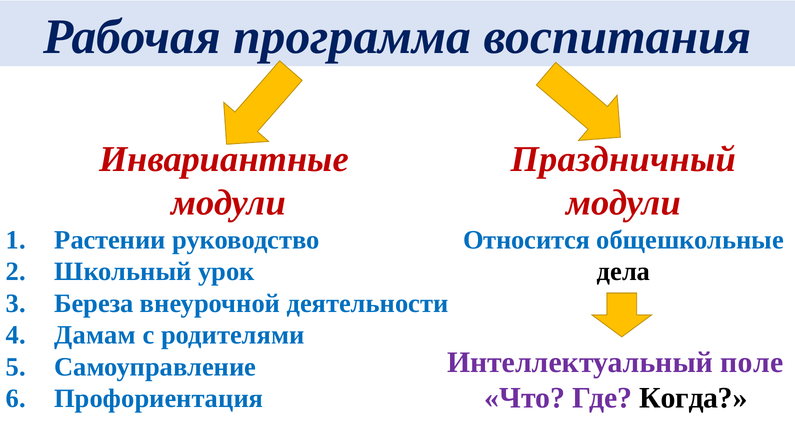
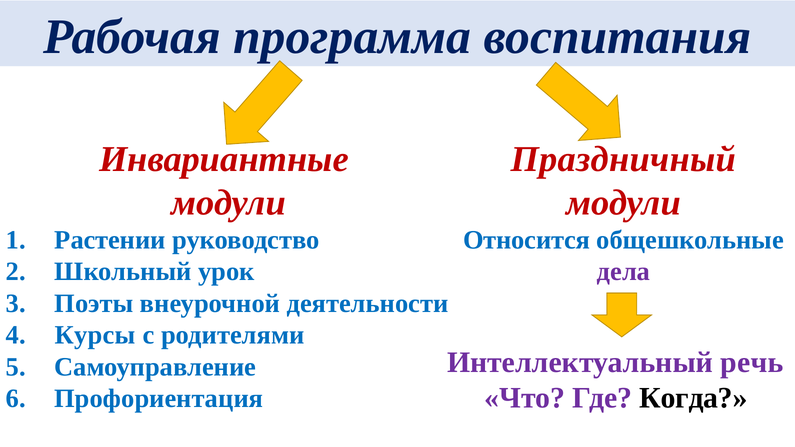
дела colour: black -> purple
Береза: Береза -> Поэты
Дамам: Дамам -> Курсы
поле: поле -> речь
